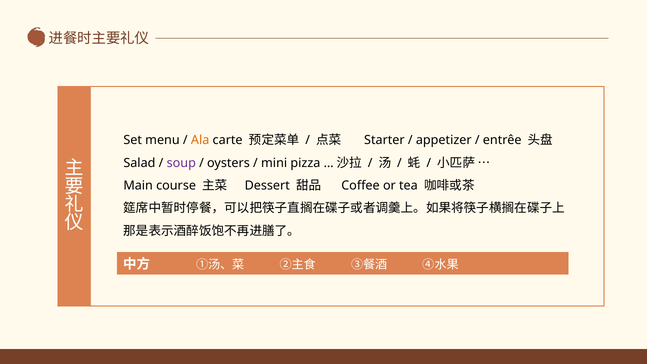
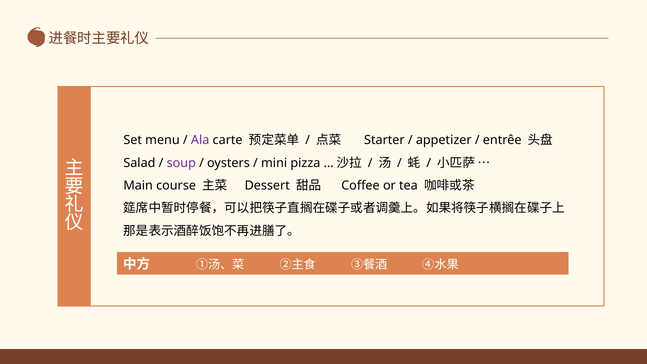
Ala colour: orange -> purple
